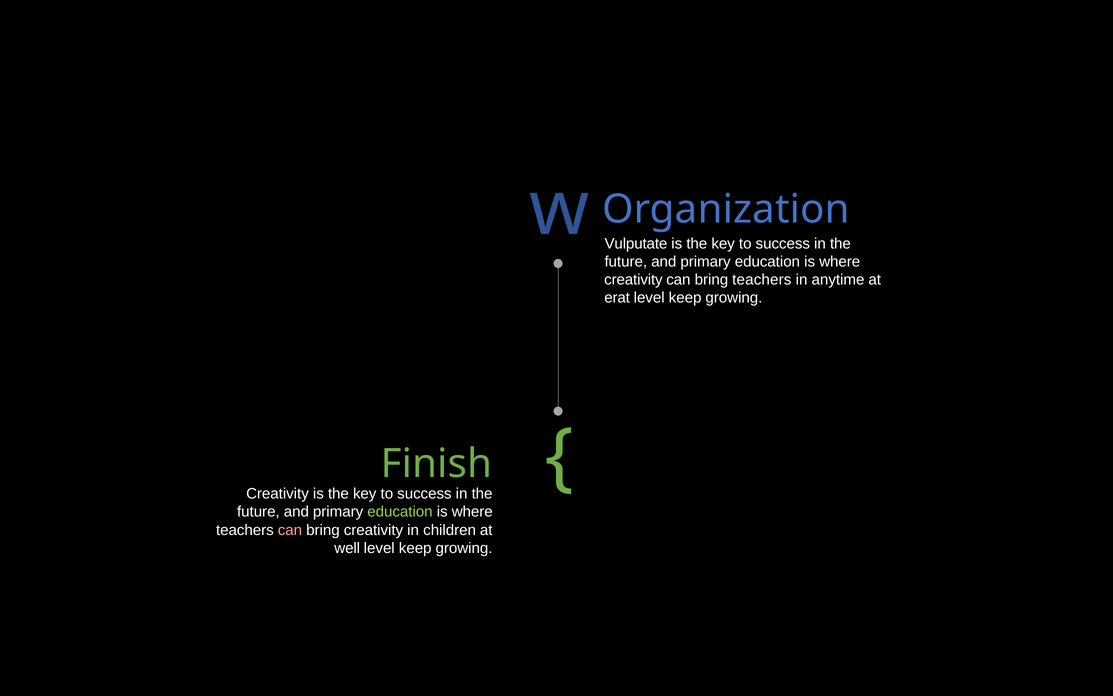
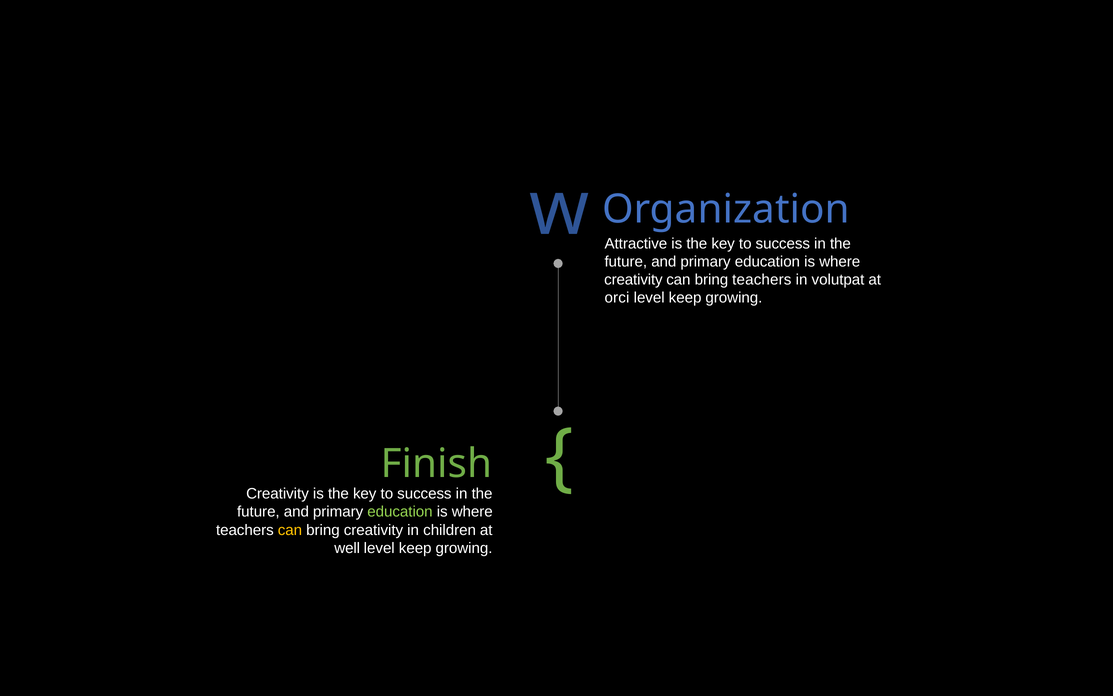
Vulputate: Vulputate -> Attractive
anytime: anytime -> volutpat
erat: erat -> orci
can at (290, 530) colour: pink -> yellow
